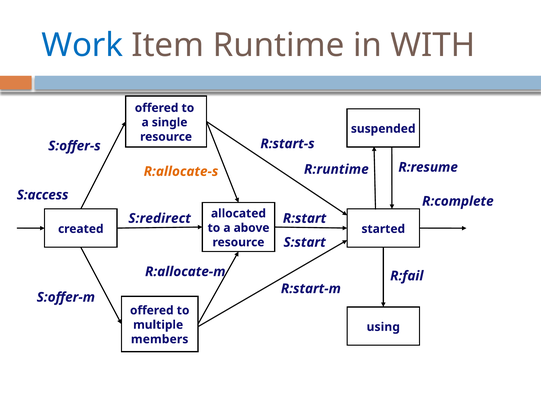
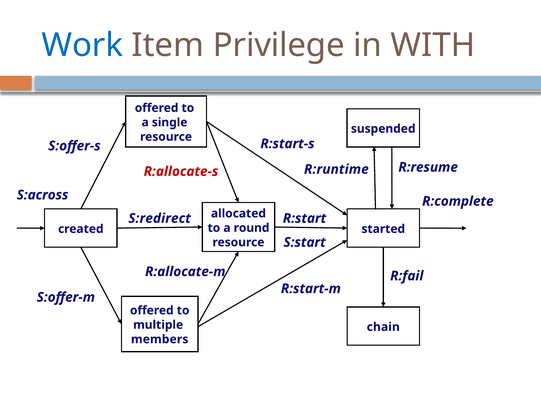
Runtime: Runtime -> Privilege
R:allocate-s colour: orange -> red
S:access: S:access -> S:across
above: above -> round
using: using -> chain
